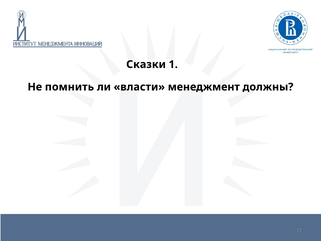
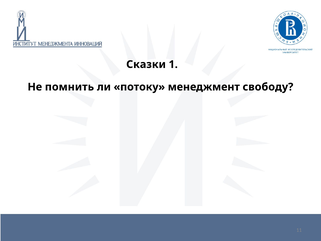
власти: власти -> потоку
должны: должны -> свободу
